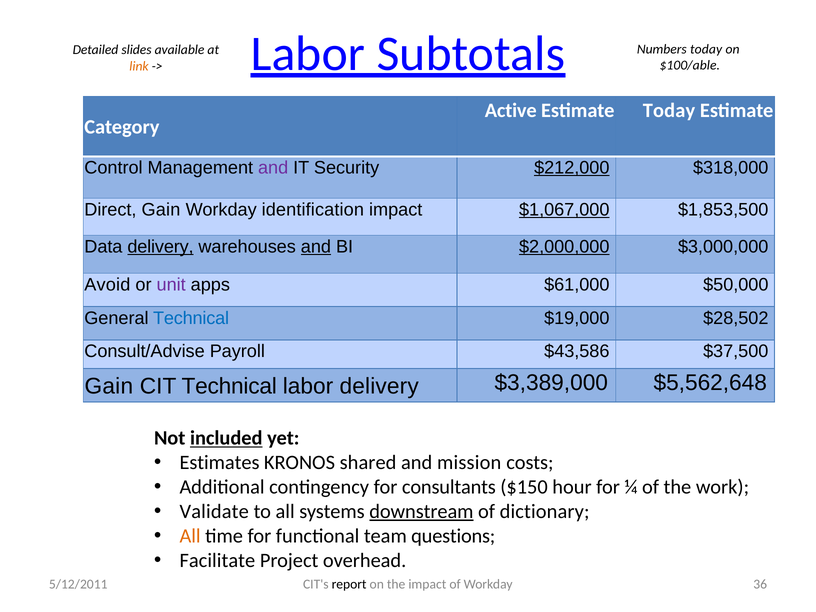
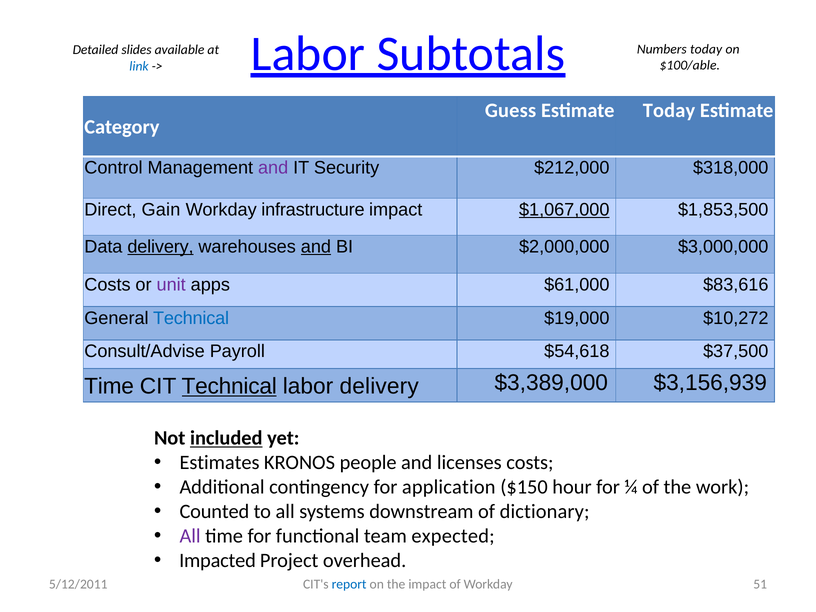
link colour: orange -> blue
Active: Active -> Guess
$212,000 underline: present -> none
identification: identification -> infrastructure
$2,000,000 underline: present -> none
Avoid at (107, 285): Avoid -> Costs
$50,000: $50,000 -> $83,616
$28,502: $28,502 -> $10,272
$43,586: $43,586 -> $54,618
Gain at (109, 386): Gain -> Time
Technical at (229, 386) underline: none -> present
$5,562,648: $5,562,648 -> $3,156,939
shared: shared -> people
mission: mission -> licenses
consultants: consultants -> application
Validate: Validate -> Counted
downstream underline: present -> none
All at (190, 536) colour: orange -> purple
questions: questions -> expected
Facilitate: Facilitate -> Impacted
report colour: black -> blue
36: 36 -> 51
